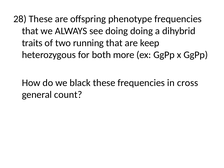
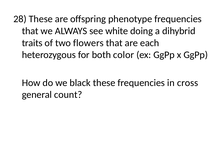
see doing: doing -> white
running: running -> flowers
keep: keep -> each
more: more -> color
